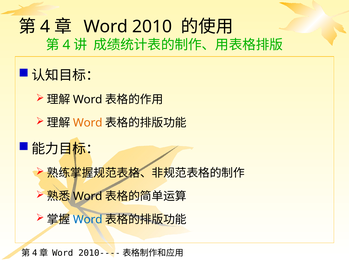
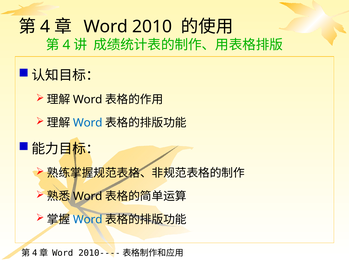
Word at (88, 123) colour: orange -> blue
